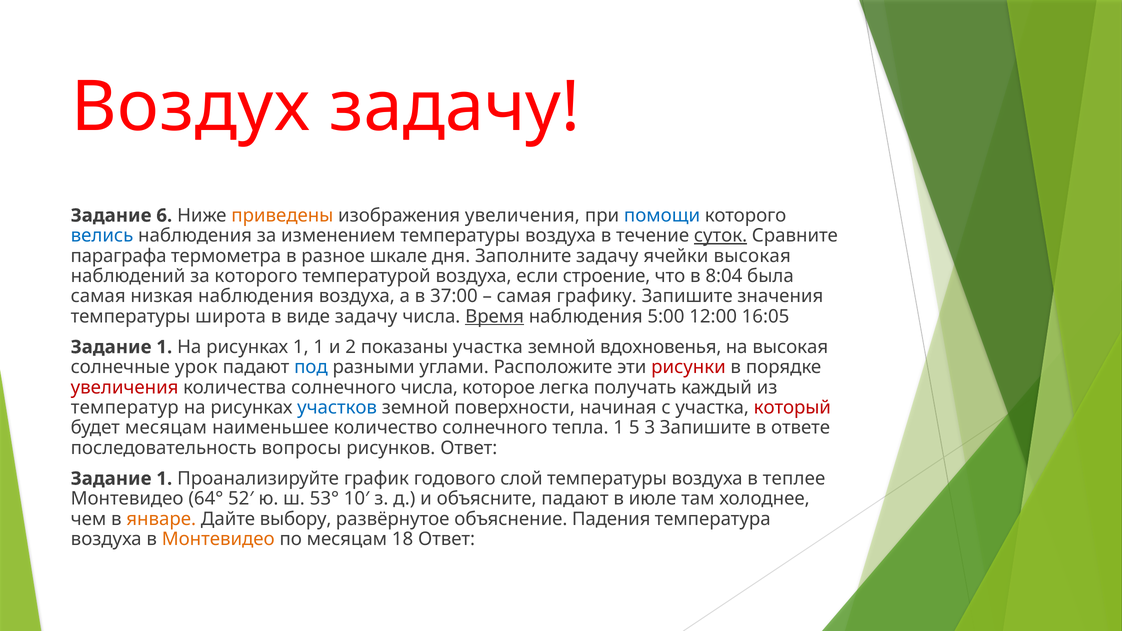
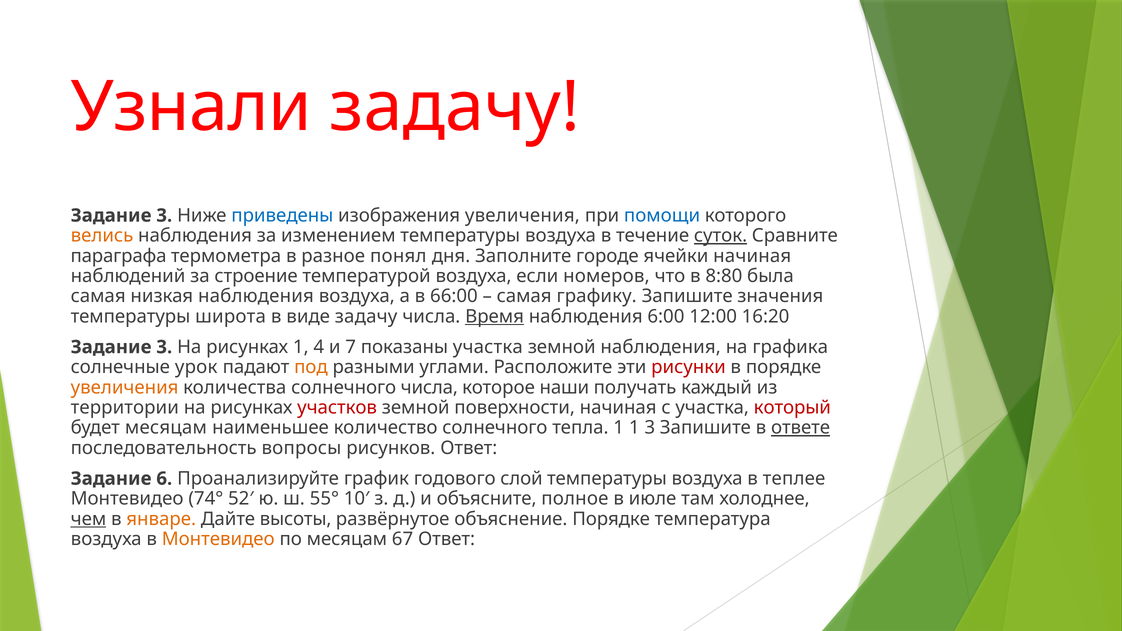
Воздух: Воздух -> Узнали
6 at (164, 216): 6 -> 3
приведены colour: orange -> blue
велись colour: blue -> orange
шкале: шкале -> понял
Заполните задачу: задачу -> городе
ячейки высокая: высокая -> начиная
за которого: которого -> строение
строение: строение -> номеров
8:04: 8:04 -> 8:80
37:00: 37:00 -> 66:00
5:00: 5:00 -> 6:00
16:05: 16:05 -> 16:20
1 at (164, 347): 1 -> 3
1 1: 1 -> 4
2: 2 -> 7
земной вдохновенья: вдохновенья -> наблюдения
на высокая: высокая -> графика
под colour: blue -> orange
увеличения at (125, 387) colour: red -> orange
легка: легка -> наши
температур: температур -> территории
участков colour: blue -> red
1 5: 5 -> 1
ответе underline: none -> present
1 at (164, 479): 1 -> 6
64°: 64° -> 74°
53°: 53° -> 55°
объясните падают: падают -> полное
чем underline: none -> present
выбору: выбору -> высоты
объяснение Падения: Падения -> Порядке
18: 18 -> 67
